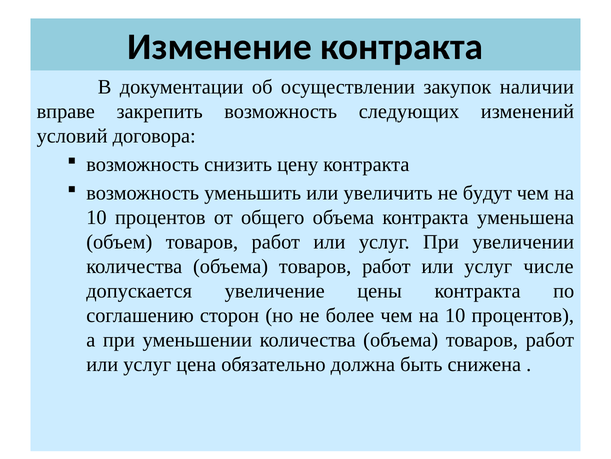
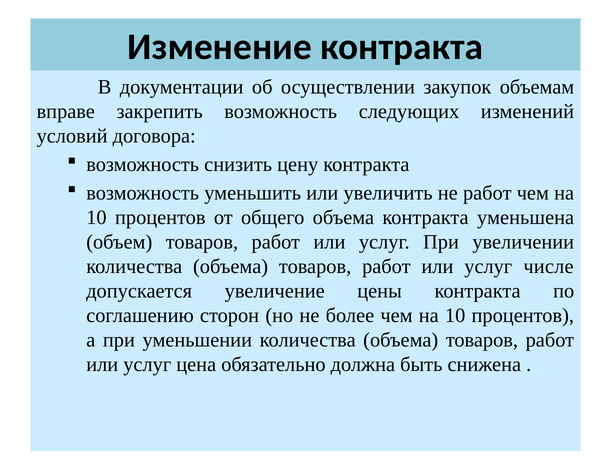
наличии: наличии -> объемам
не будут: будут -> работ
